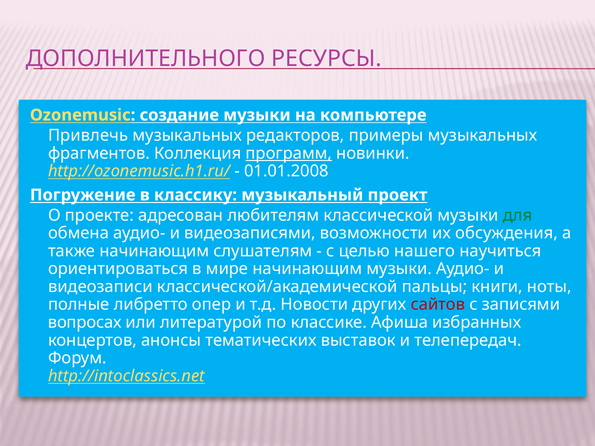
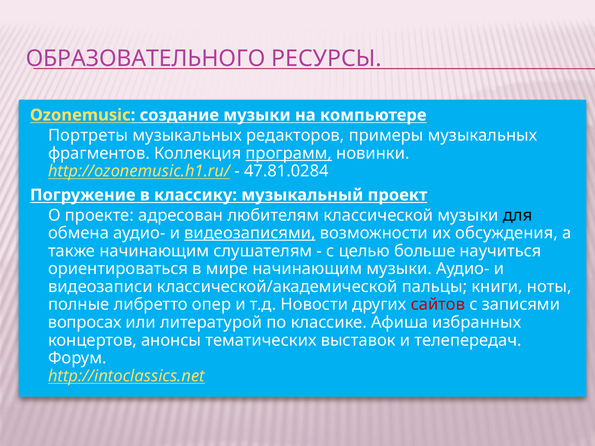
ДОПОЛНИТЕЛЬНОГО: ДОПОЛНИТЕЛЬНОГО -> ОБРАЗОВАТЕЛЬНОГО
Привлечь: Привлечь -> Портреты
01.01.2008: 01.01.2008 -> 47.81.0284
для colour: green -> black
видеозаписями underline: none -> present
нашего: нашего -> больше
